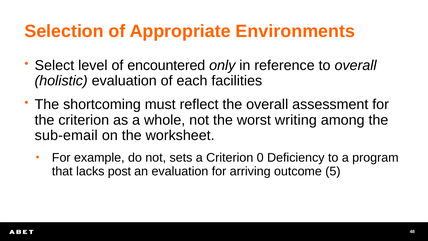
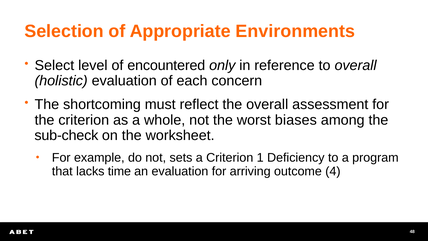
facilities: facilities -> concern
writing: writing -> biases
sub-email: sub-email -> sub-check
0: 0 -> 1
post: post -> time
5: 5 -> 4
